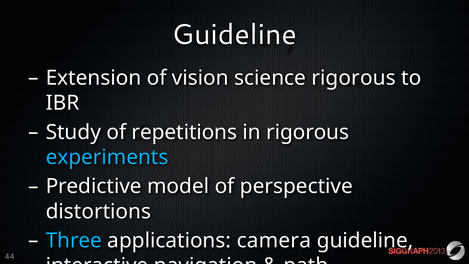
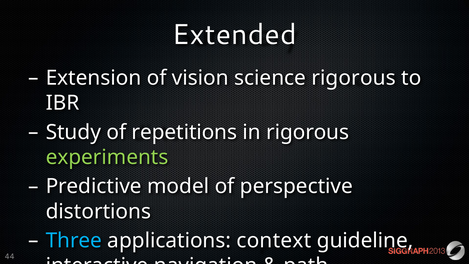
Guideline at (234, 35): Guideline -> Extended
experiments colour: light blue -> light green
camera: camera -> context
